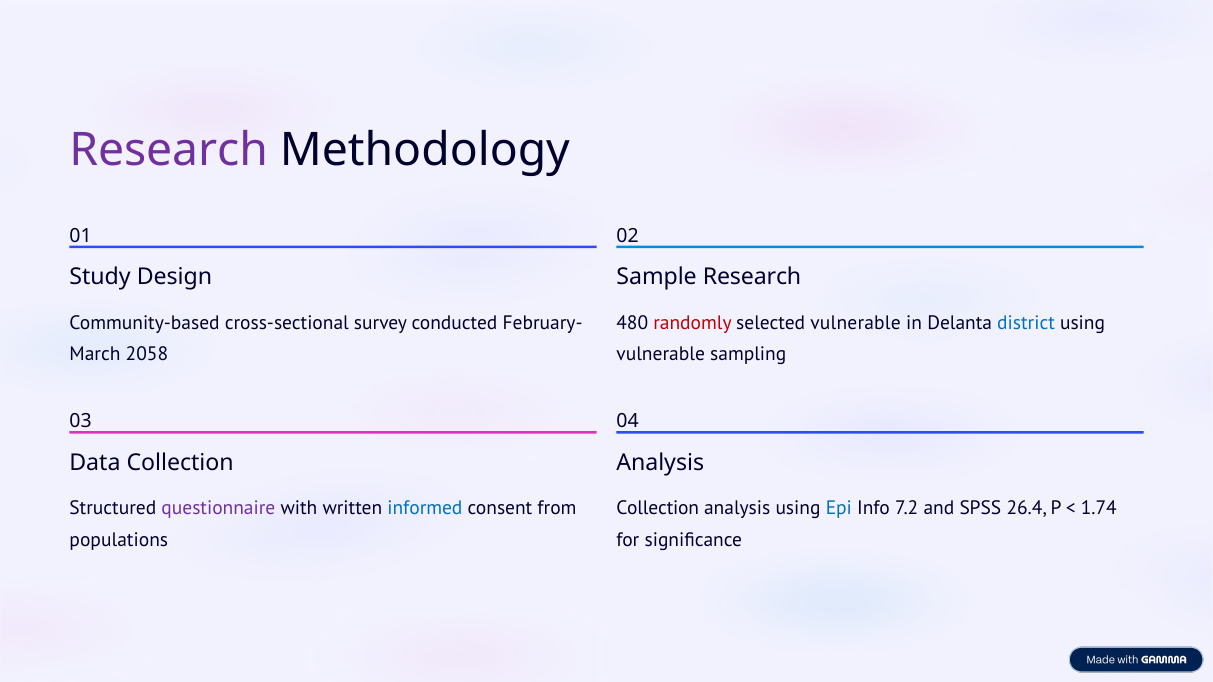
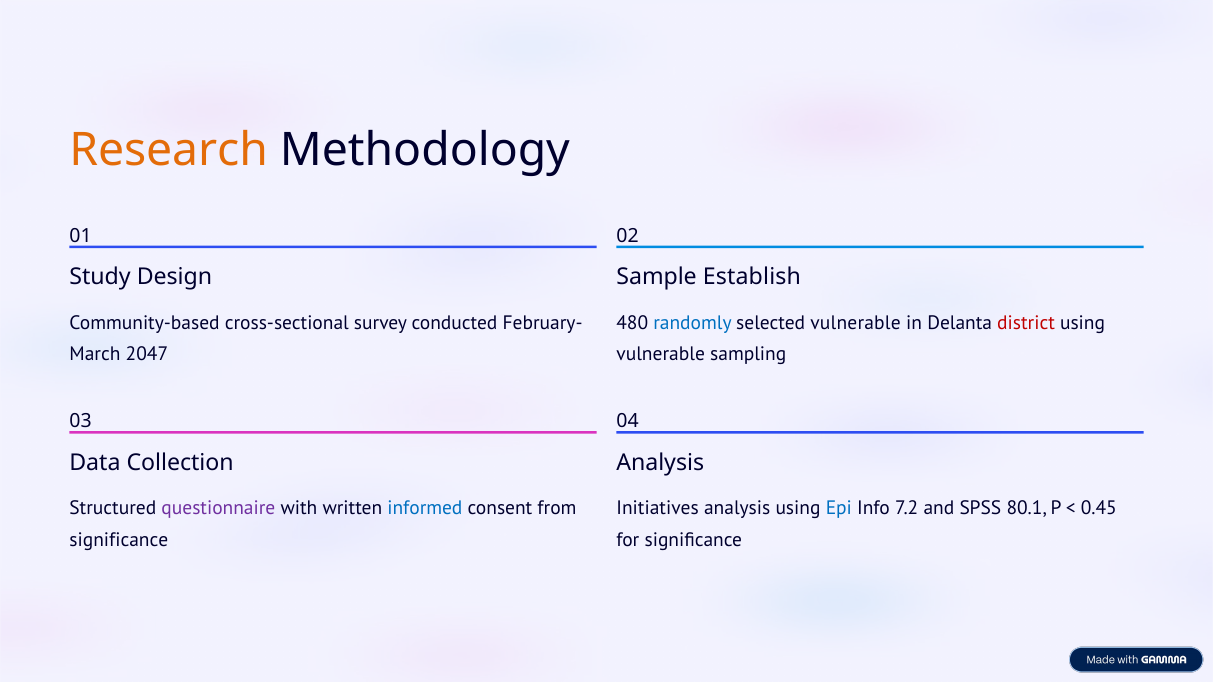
Research at (169, 150) colour: purple -> orange
Sample Research: Research -> Establish
randomly colour: red -> blue
district colour: blue -> red
2058: 2058 -> 2047
Collection at (658, 509): Collection -> Initiatives
26.4: 26.4 -> 80.1
1.74: 1.74 -> 0.45
populations at (119, 540): populations -> significance
